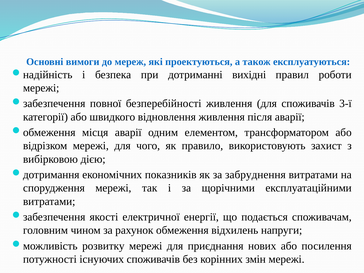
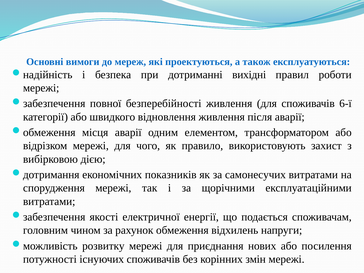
3-ї: 3-ї -> 6-ї
забруднення: забруднення -> самонесучих
